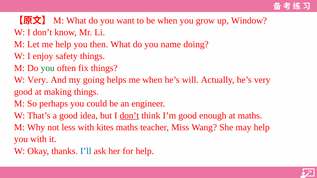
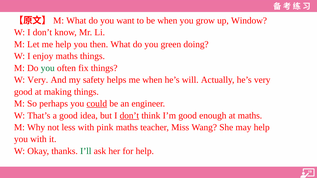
name: name -> green
enjoy safety: safety -> maths
going: going -> safety
could underline: none -> present
kites: kites -> pink
I’ll colour: blue -> green
